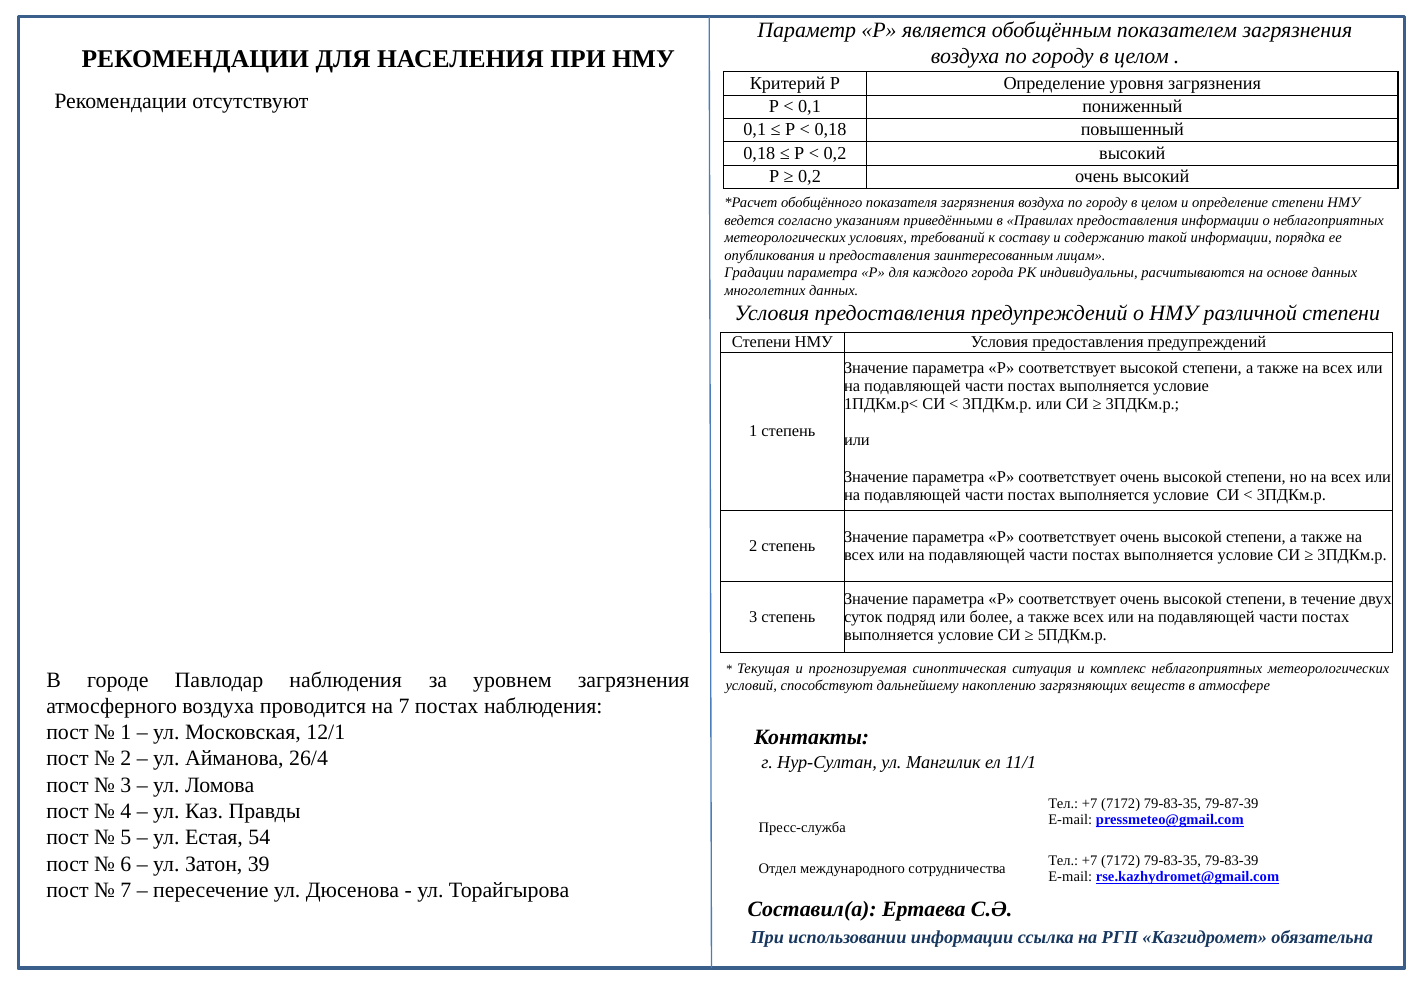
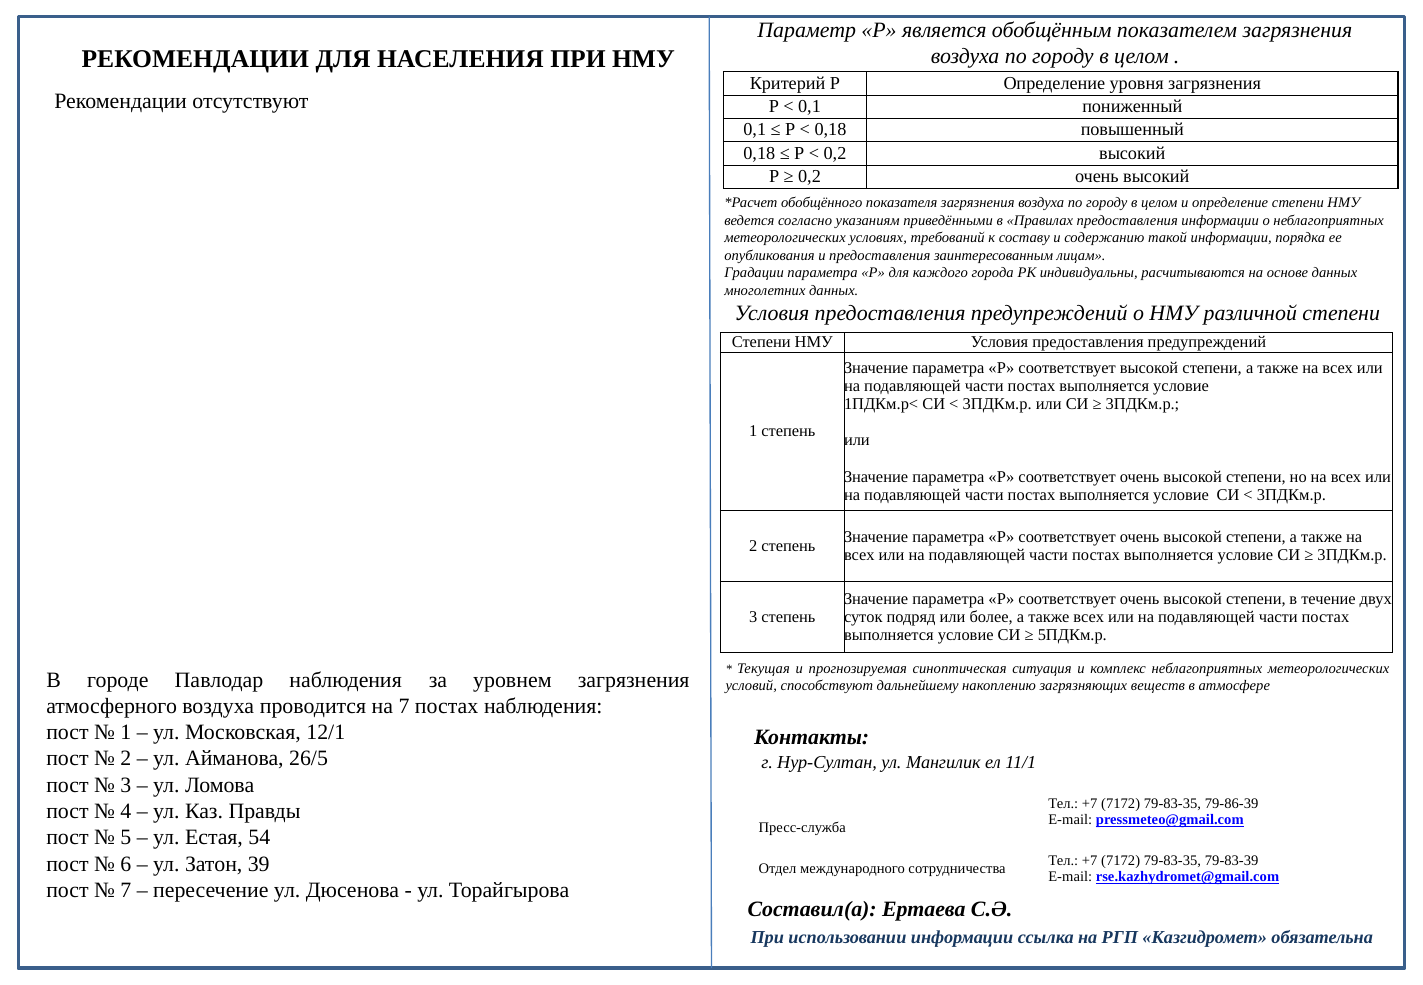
26/4: 26/4 -> 26/5
79-87-39: 79-87-39 -> 79-86-39
